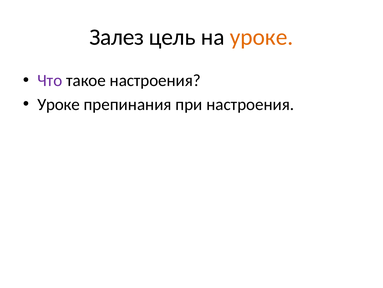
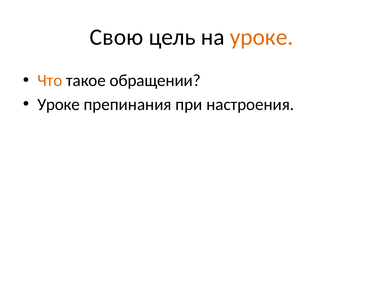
Залез: Залез -> Свою
Что colour: purple -> orange
такое настроения: настроения -> обращении
